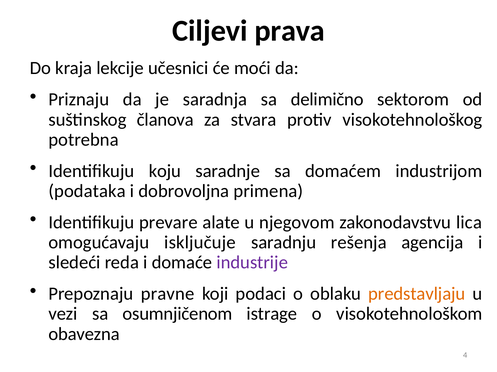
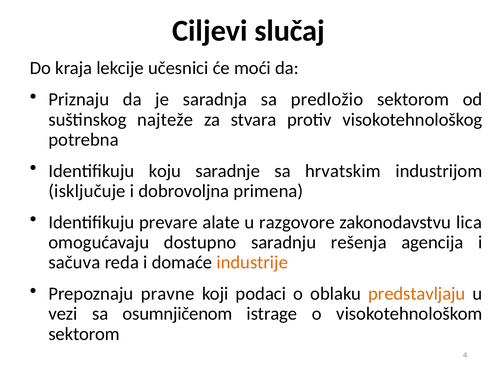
prava: prava -> slučaj
delimično: delimično -> predložio
članova: članova -> najteže
domaćem: domaćem -> hrvatskim
podataka: podataka -> isključuje
njegovom: njegovom -> razgovore
isključuje: isključuje -> dostupno
sledeći: sledeći -> sačuva
industrije colour: purple -> orange
obavezna at (84, 335): obavezna -> sektorom
